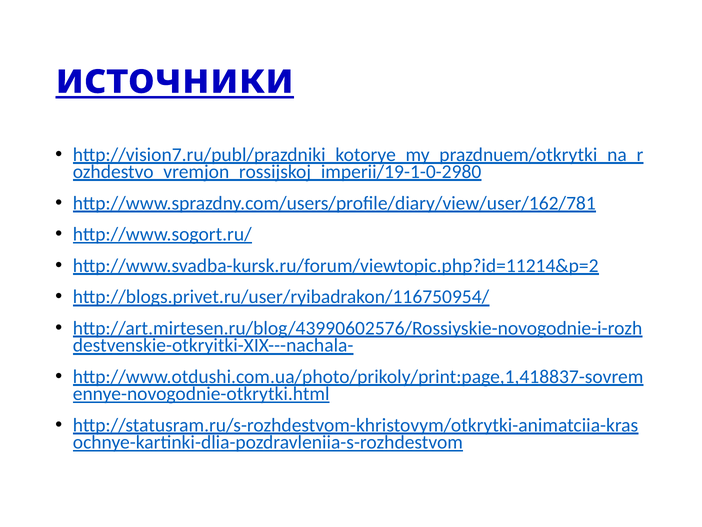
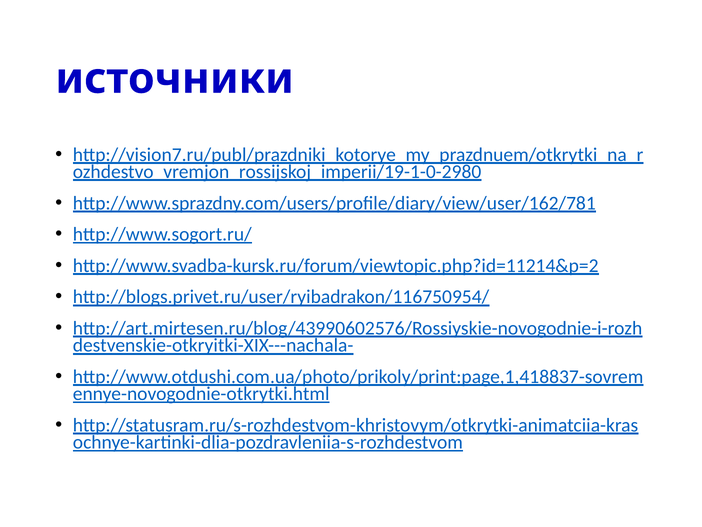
источники underline: present -> none
